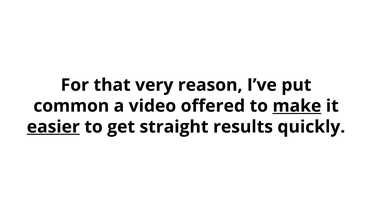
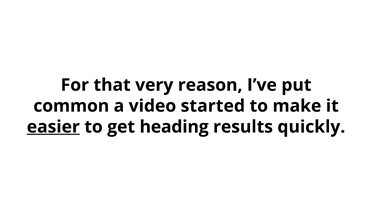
offered: offered -> started
make underline: present -> none
straight: straight -> heading
